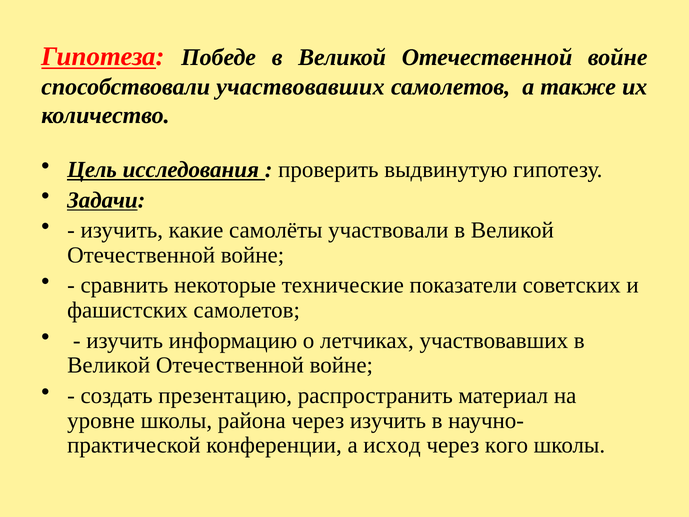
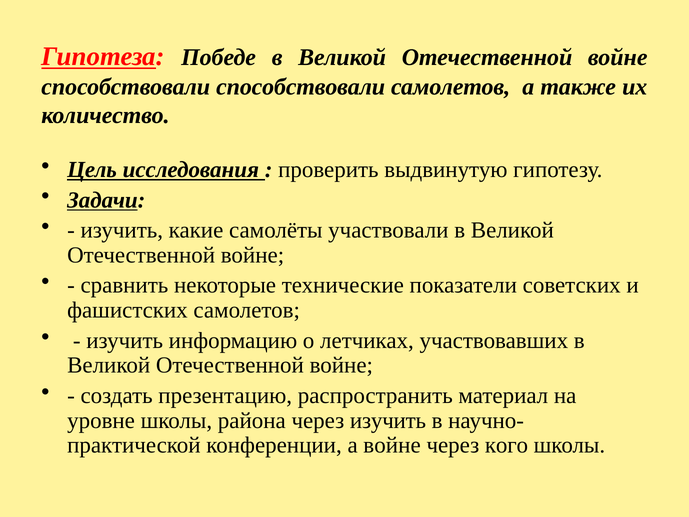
способствовали участвовавших: участвовавших -> способствовали
а исход: исход -> войне
